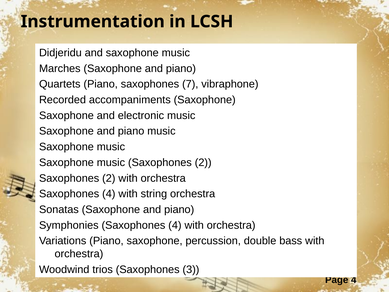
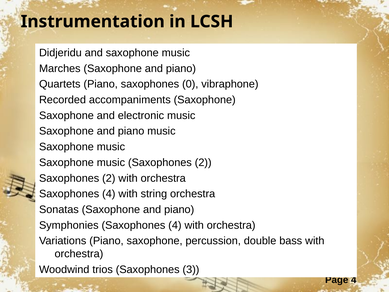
7: 7 -> 0
